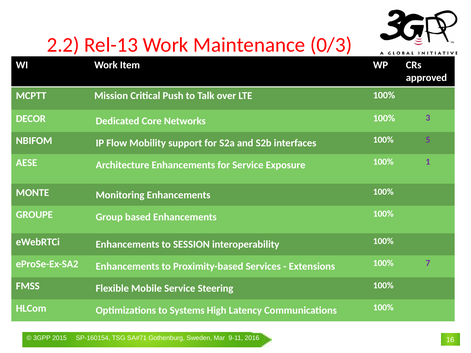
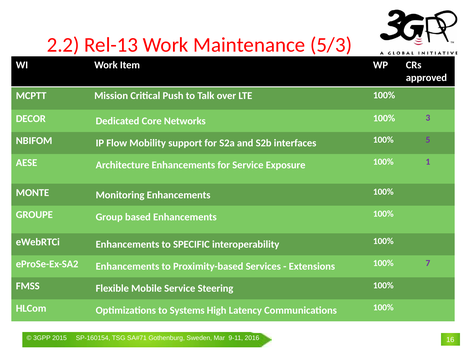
0/3: 0/3 -> 5/3
SESSION: SESSION -> SPECIFIC
